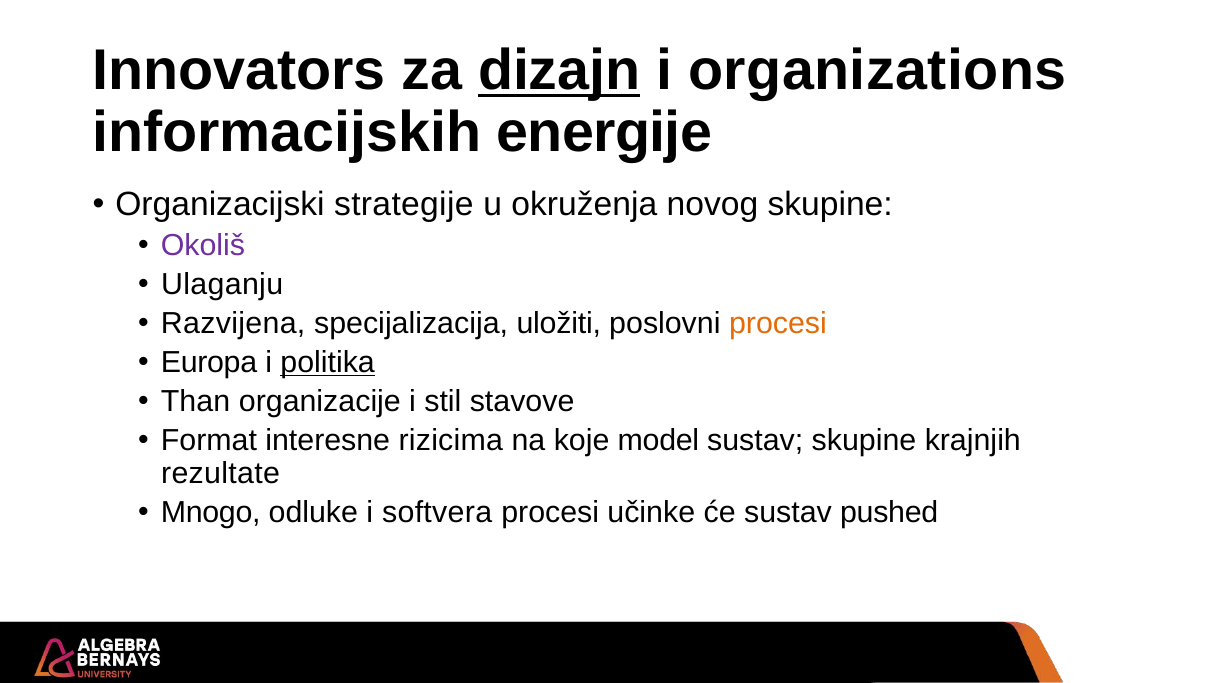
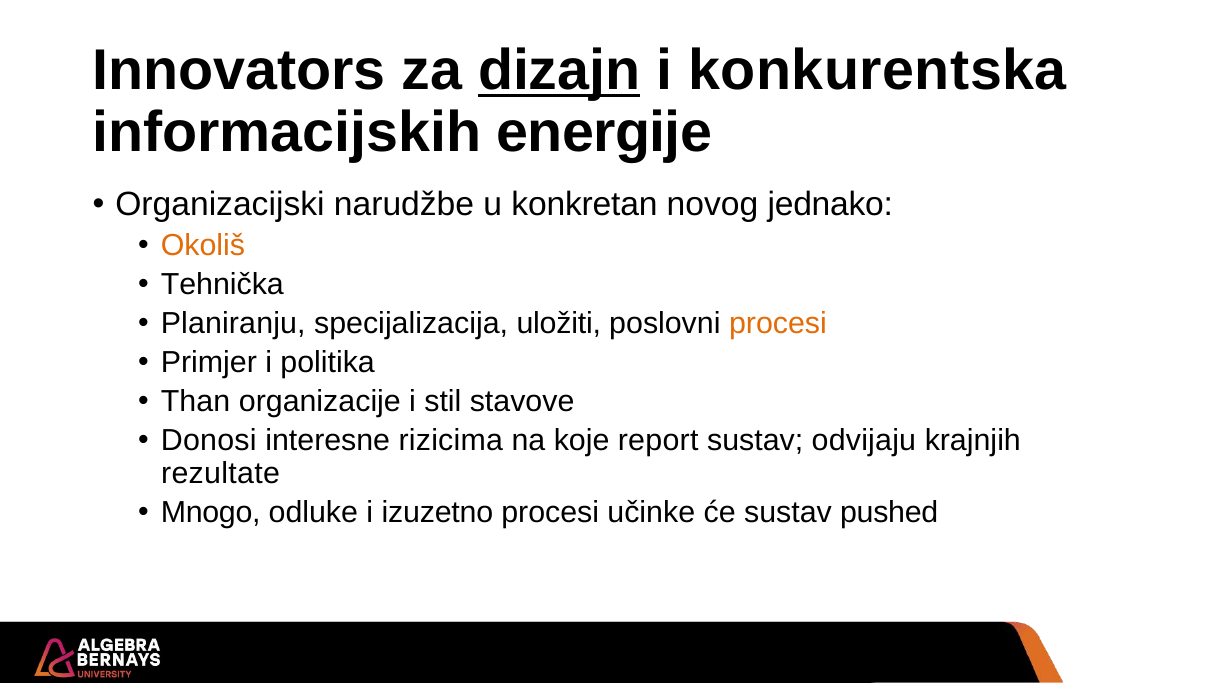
organizations: organizations -> konkurentska
strategije: strategije -> narudžbe
okruženja: okruženja -> konkretan
novog skupine: skupine -> jednako
Okoliš colour: purple -> orange
Ulaganju: Ulaganju -> Tehnička
Razvijena: Razvijena -> Planiranju
Europa: Europa -> Primjer
politika underline: present -> none
Format: Format -> Donosi
model: model -> report
sustav skupine: skupine -> odvijaju
softvera: softvera -> izuzetno
